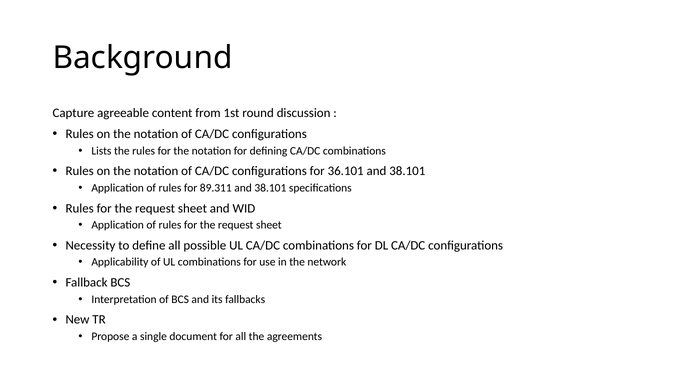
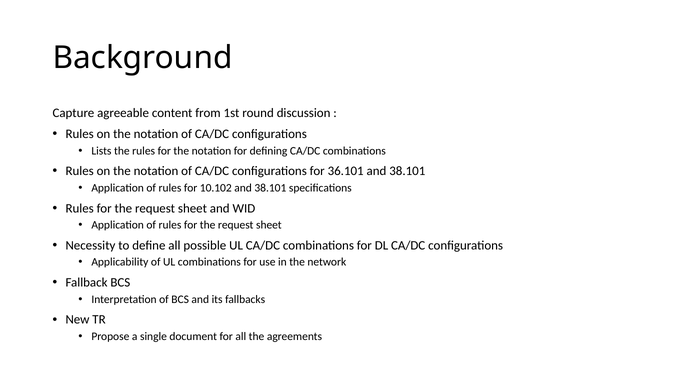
89.311: 89.311 -> 10.102
